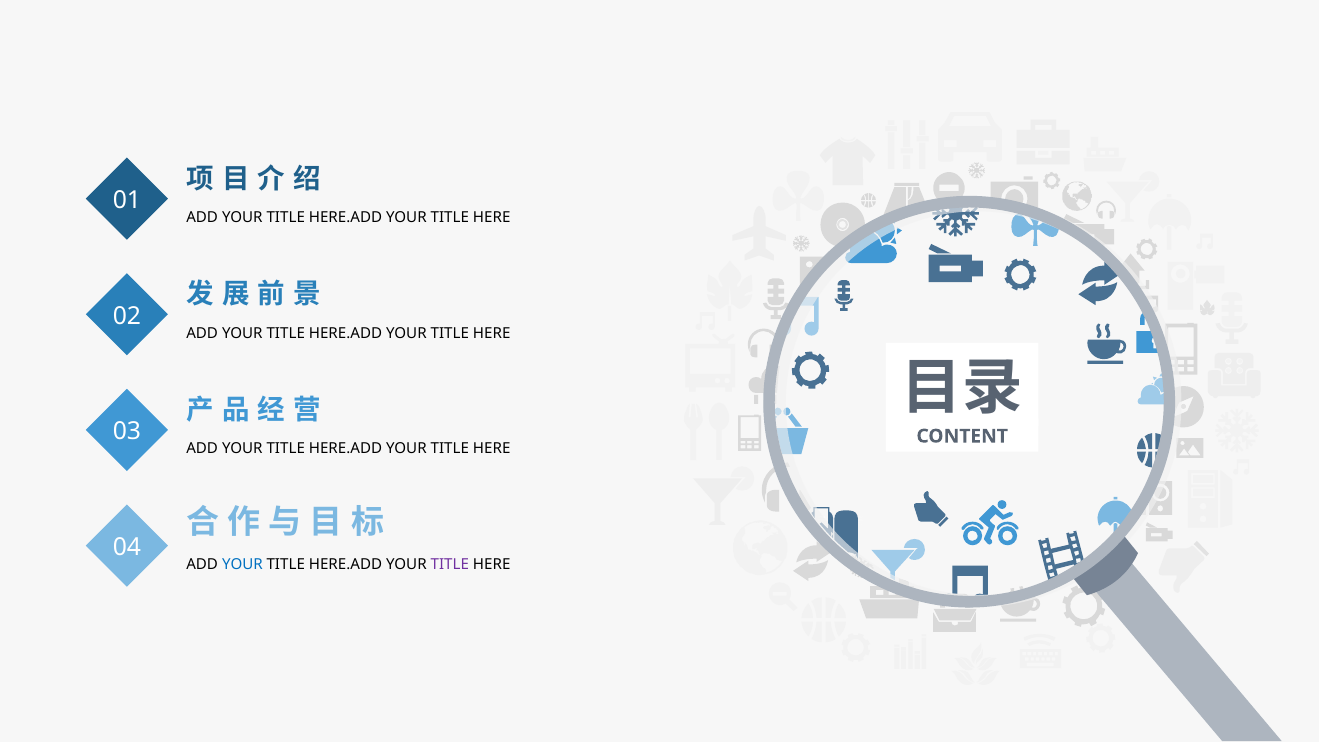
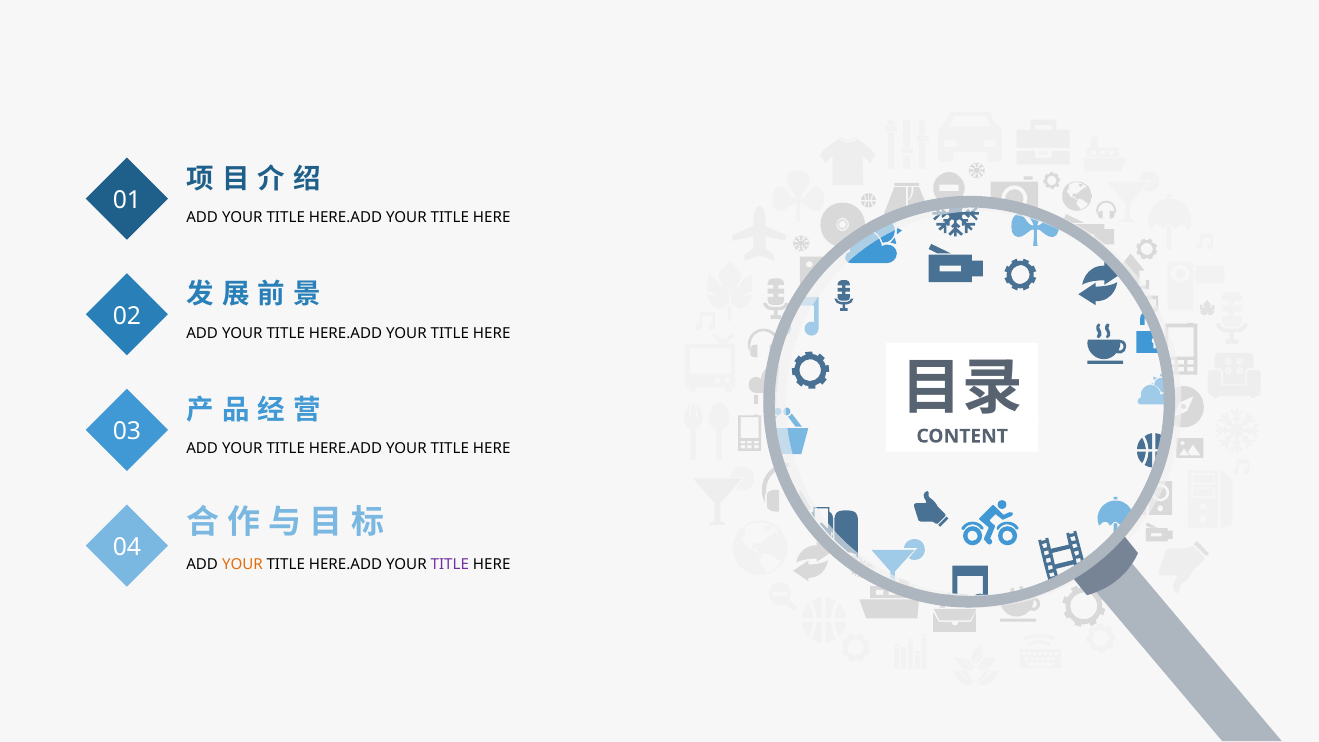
YOUR at (242, 564) colour: blue -> orange
